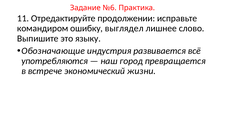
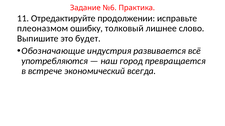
командиром: командиром -> плеоназмом
выглядел: выглядел -> толковый
языку: языку -> будет
жизни: жизни -> всегда
